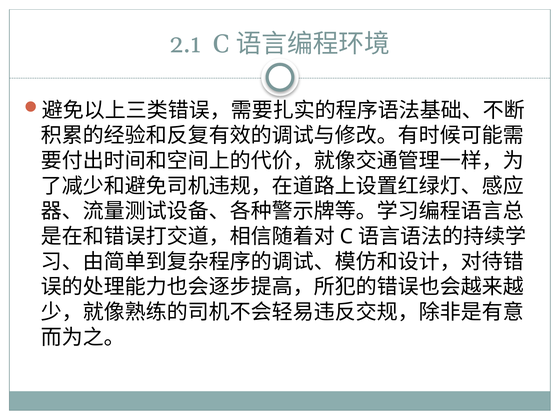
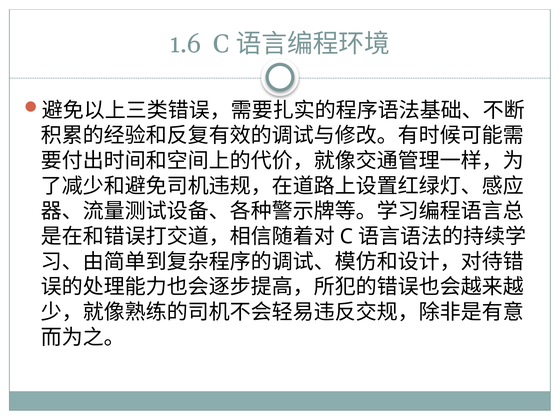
2.1: 2.1 -> 1.6
